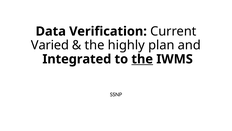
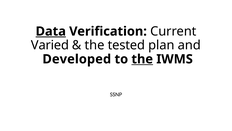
Data underline: none -> present
highly: highly -> tested
Integrated: Integrated -> Developed
